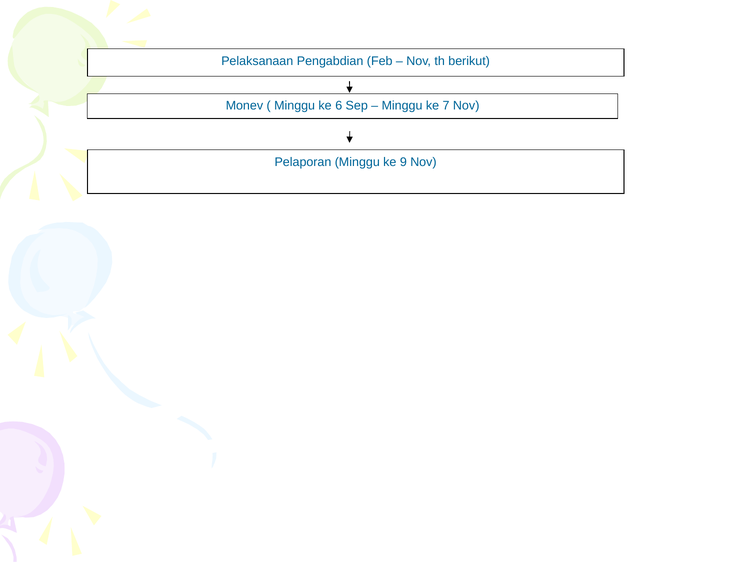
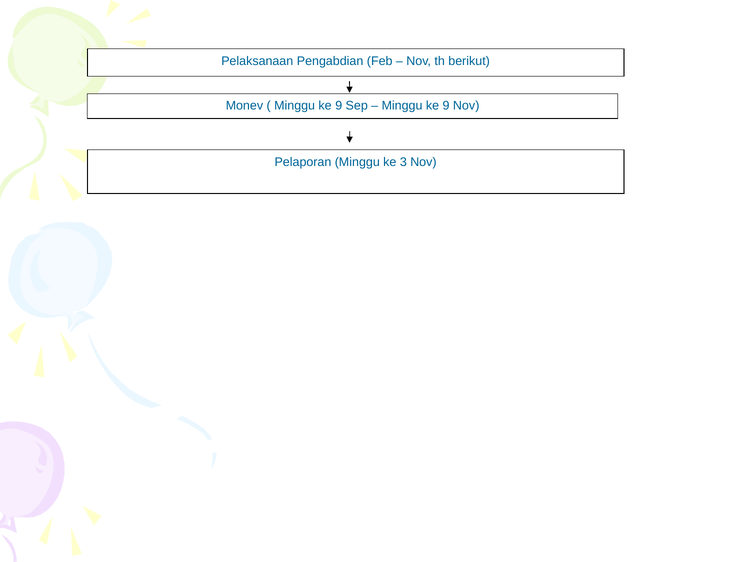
6 at (339, 106): 6 -> 9
7 at (446, 106): 7 -> 9
9: 9 -> 3
